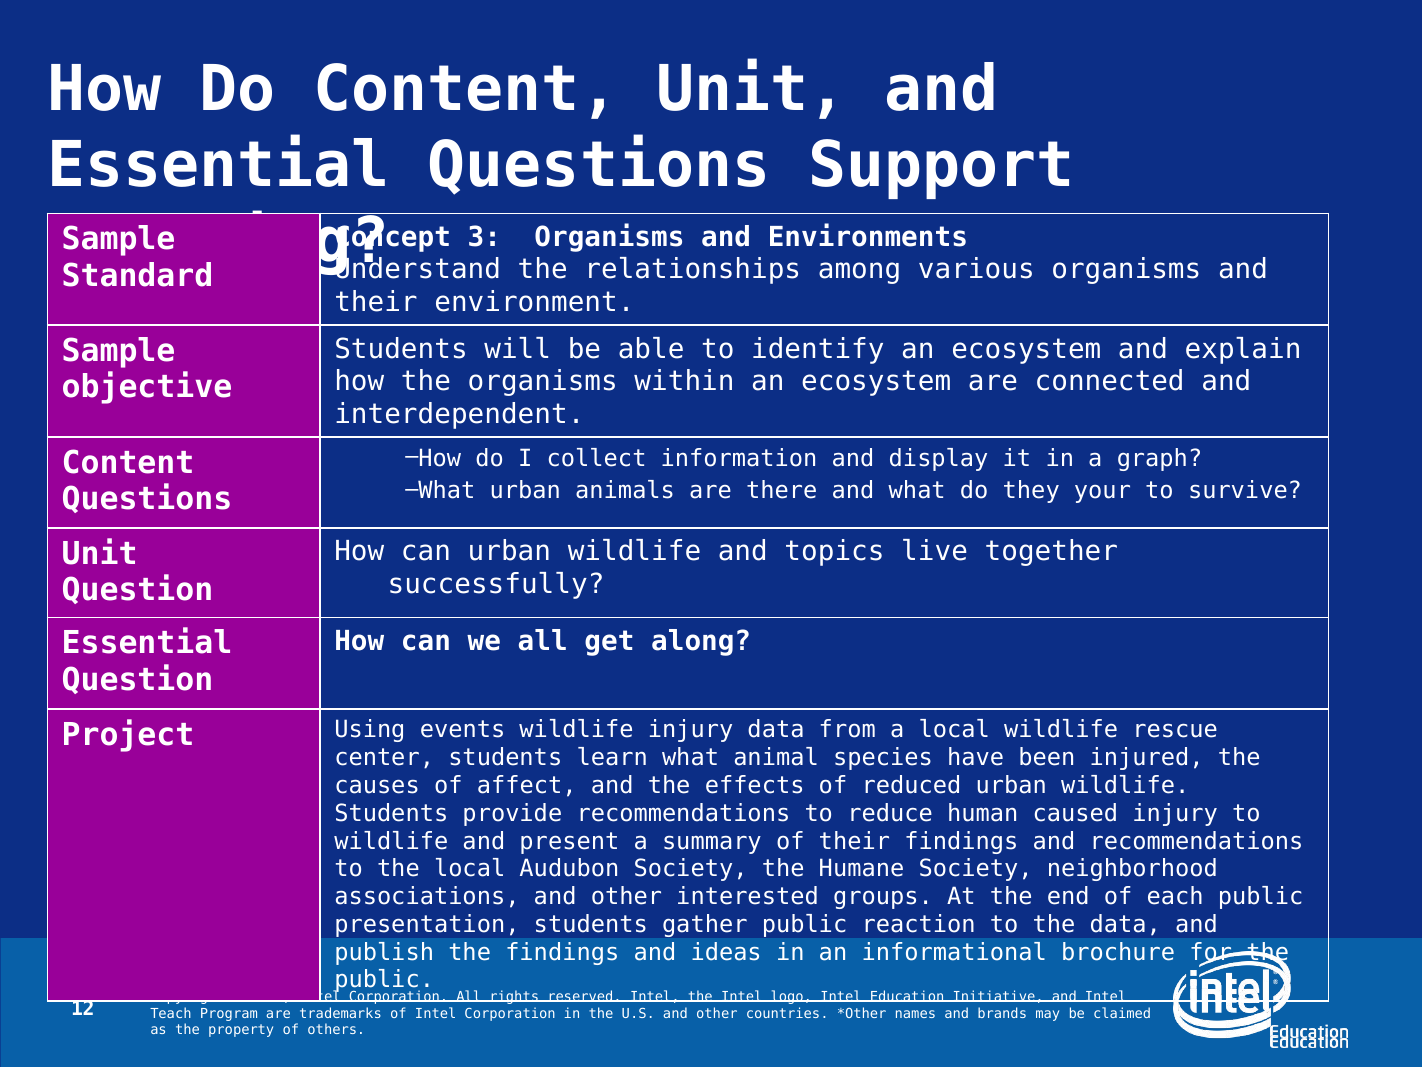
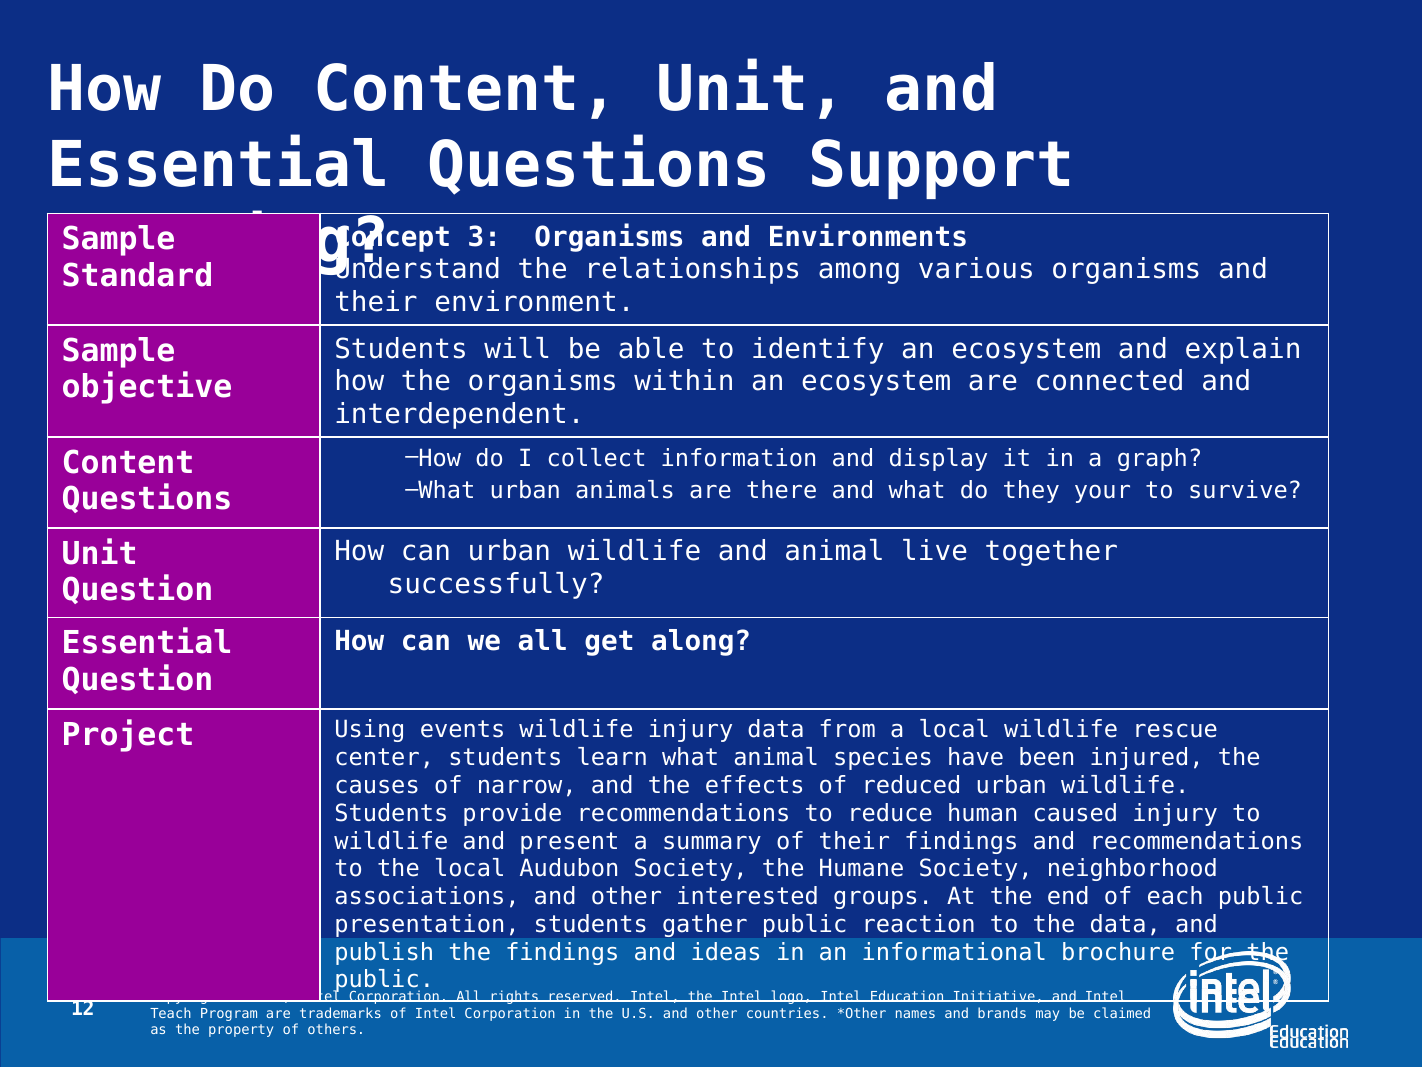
and topics: topics -> animal
affect: affect -> narrow
